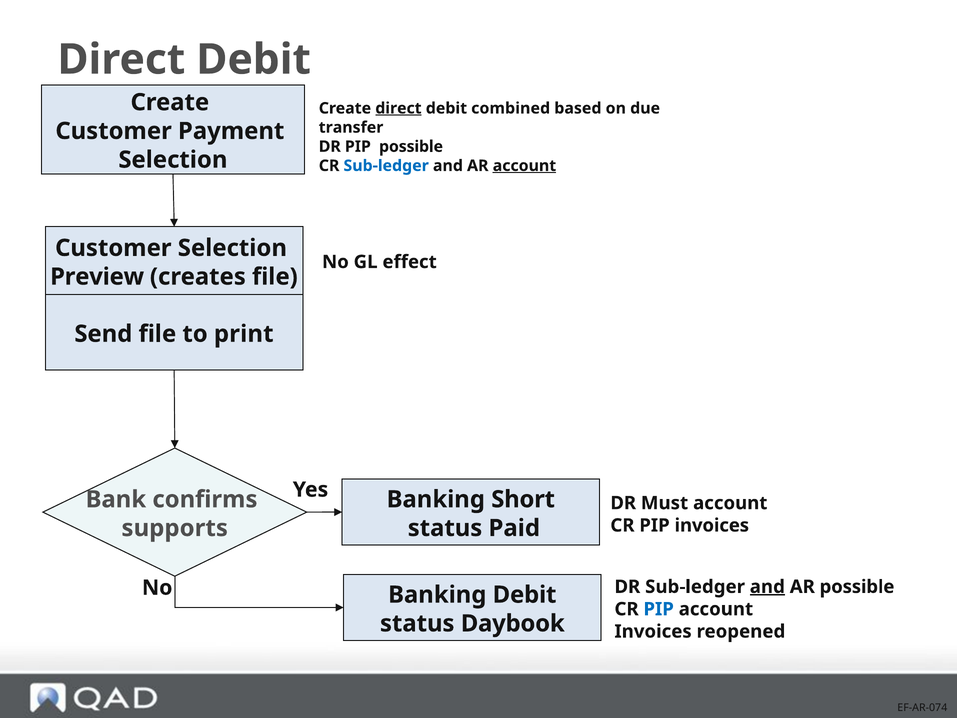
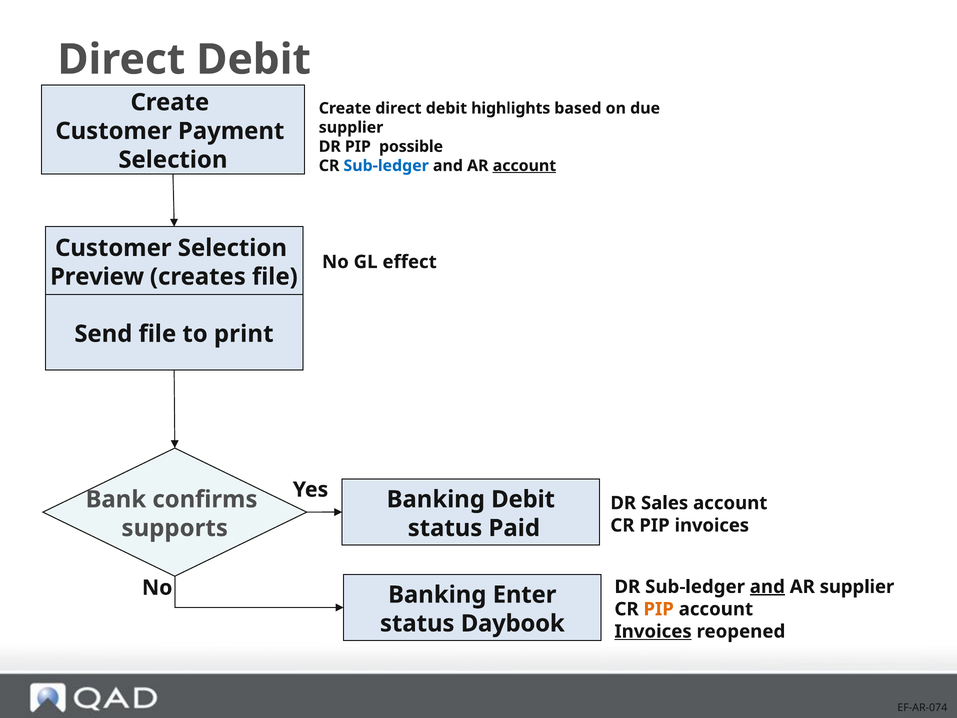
direct at (398, 108) underline: present -> none
combined: combined -> highlights
transfer at (351, 127): transfer -> supplier
Banking Short: Short -> Debit
Must: Must -> Sales
AR possible: possible -> supplier
Banking Debit: Debit -> Enter
PIP at (659, 609) colour: blue -> orange
Invoices at (653, 631) underline: none -> present
